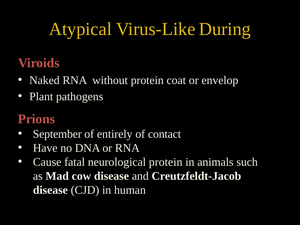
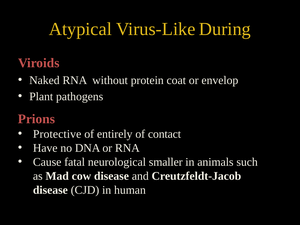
September: September -> Protective
neurological protein: protein -> smaller
